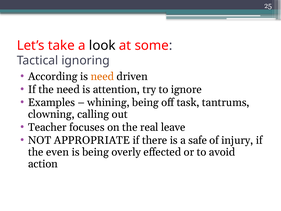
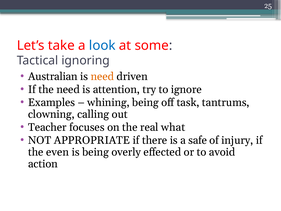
look colour: black -> blue
According: According -> Australian
leave: leave -> what
